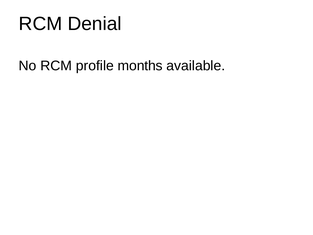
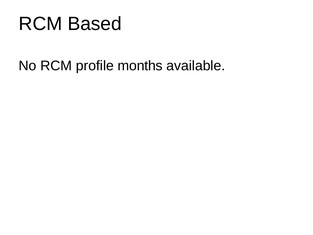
Denial: Denial -> Based
